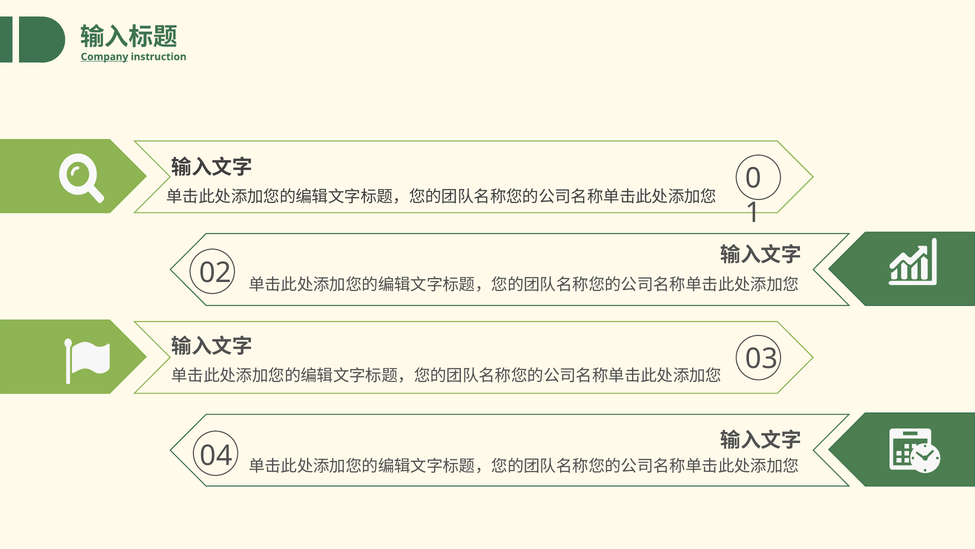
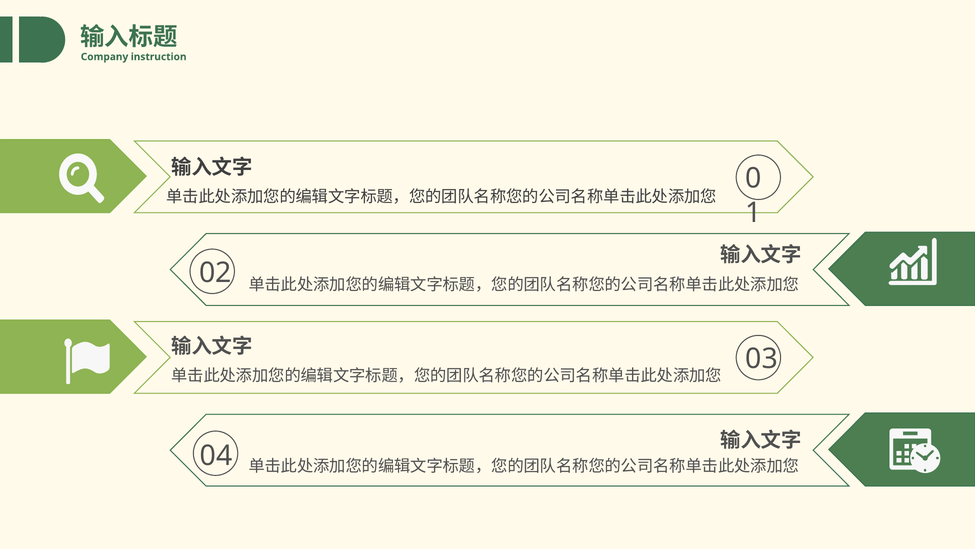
Company underline: present -> none
